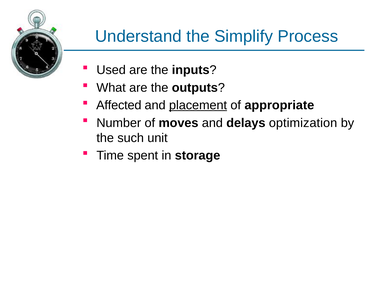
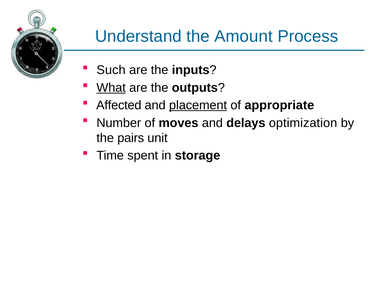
Simplify: Simplify -> Amount
Used: Used -> Such
What underline: none -> present
such: such -> pairs
